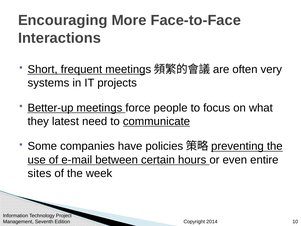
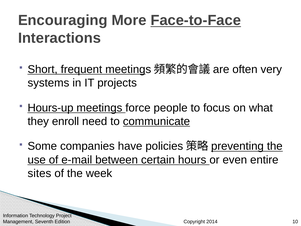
Face-to-Face underline: none -> present
Better-up: Better-up -> Hours-up
latest: latest -> enroll
